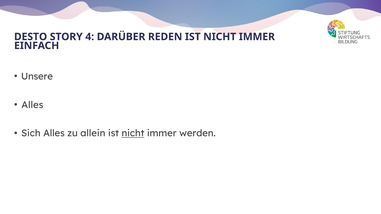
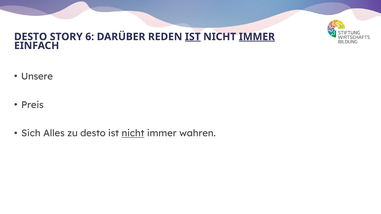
4: 4 -> 6
IST at (193, 37) underline: none -> present
IMMER at (257, 37) underline: none -> present
Alles at (32, 105): Alles -> Preis
zu allein: allein -> desto
werden: werden -> wahren
